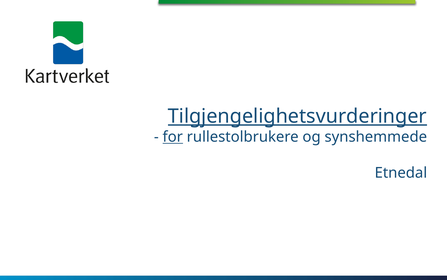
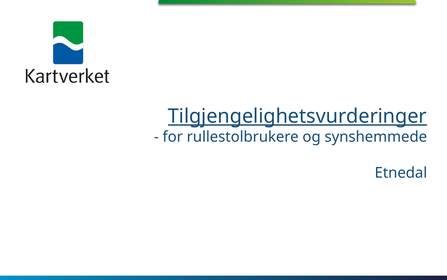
for underline: present -> none
